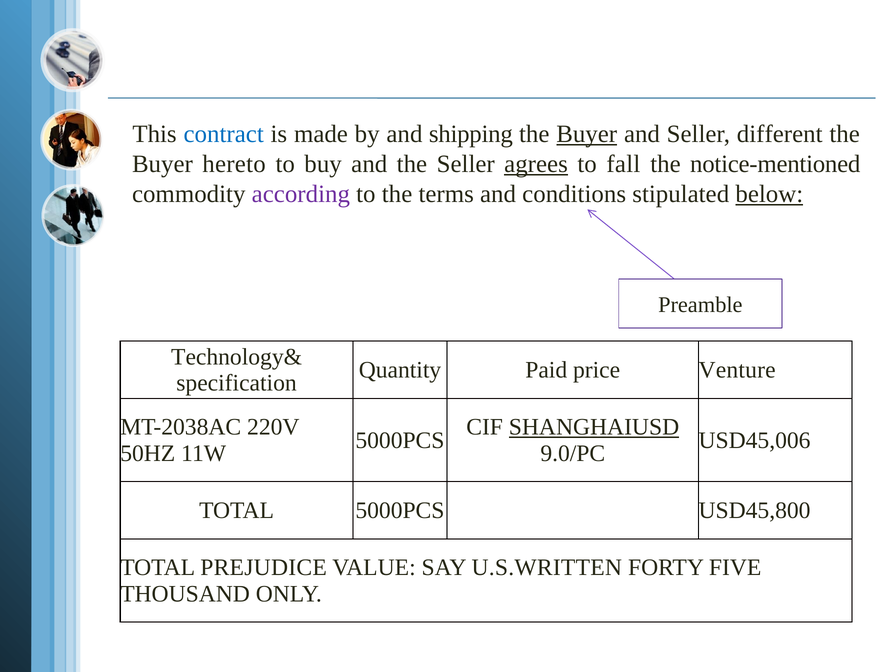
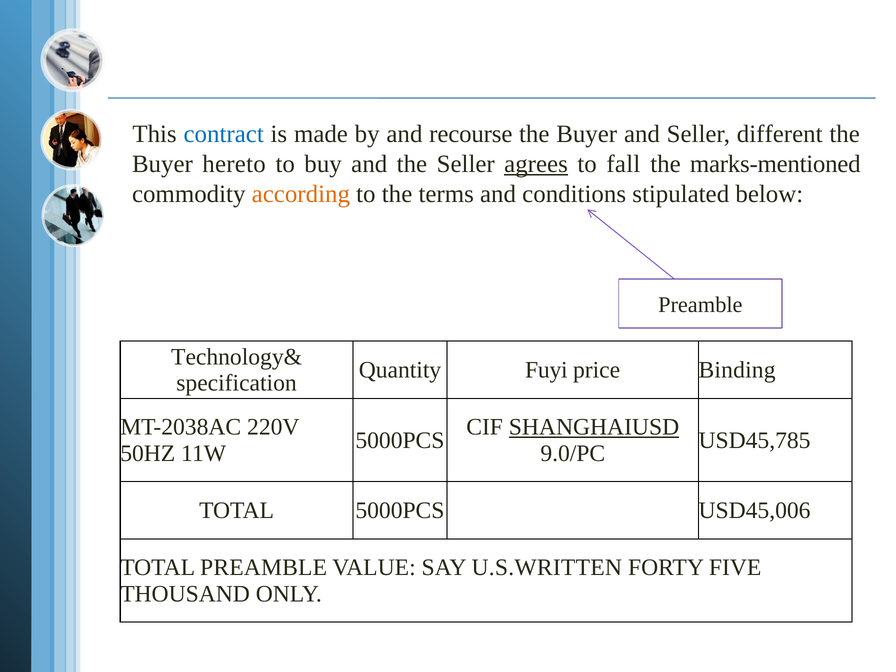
shipping: shipping -> recourse
Buyer at (587, 134) underline: present -> none
notice-mentioned: notice-mentioned -> marks-mentioned
according colour: purple -> orange
below underline: present -> none
Paid: Paid -> Fuyi
Venture: Venture -> Binding
USD45,006: USD45,006 -> USD45,785
USD45,800: USD45,800 -> USD45,006
TOTAL PREJUDICE: PREJUDICE -> PREAMBLE
